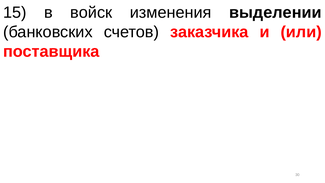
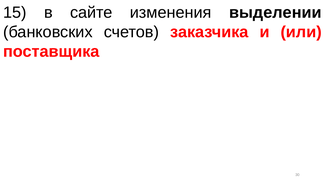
войск: войск -> сайте
